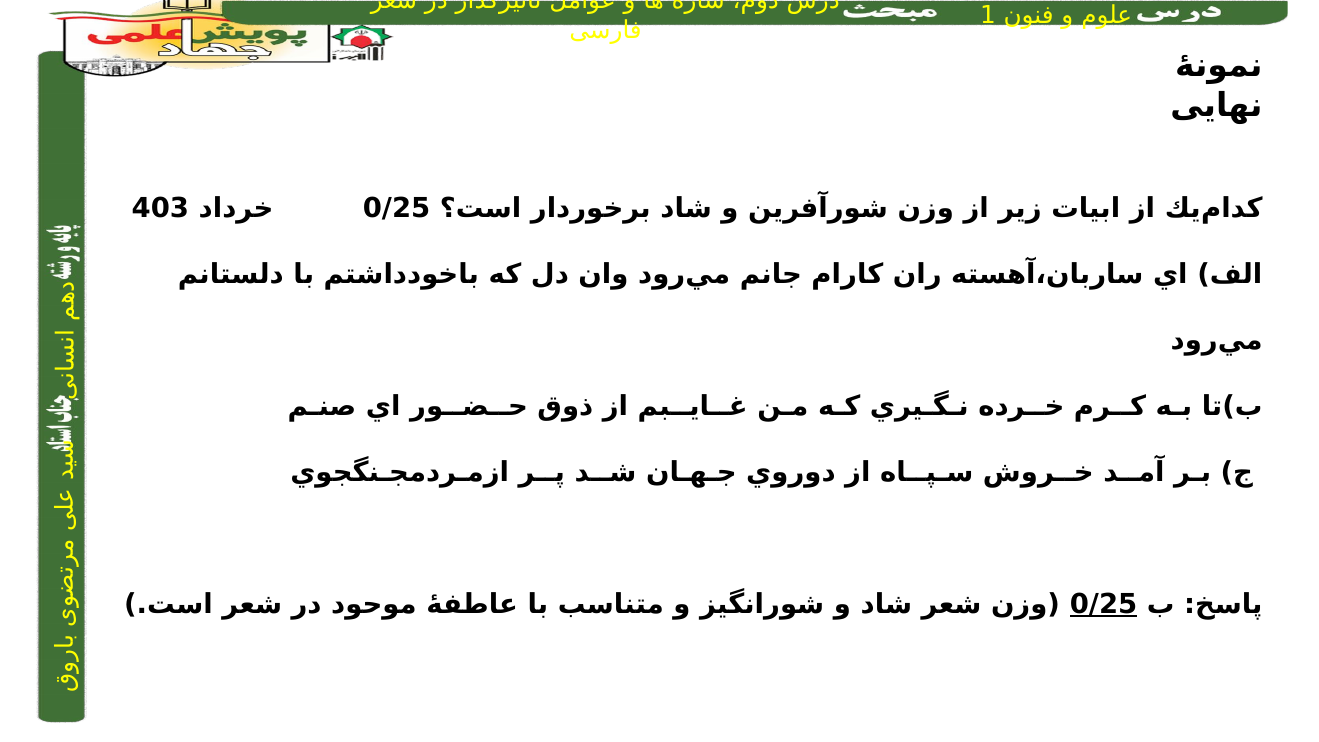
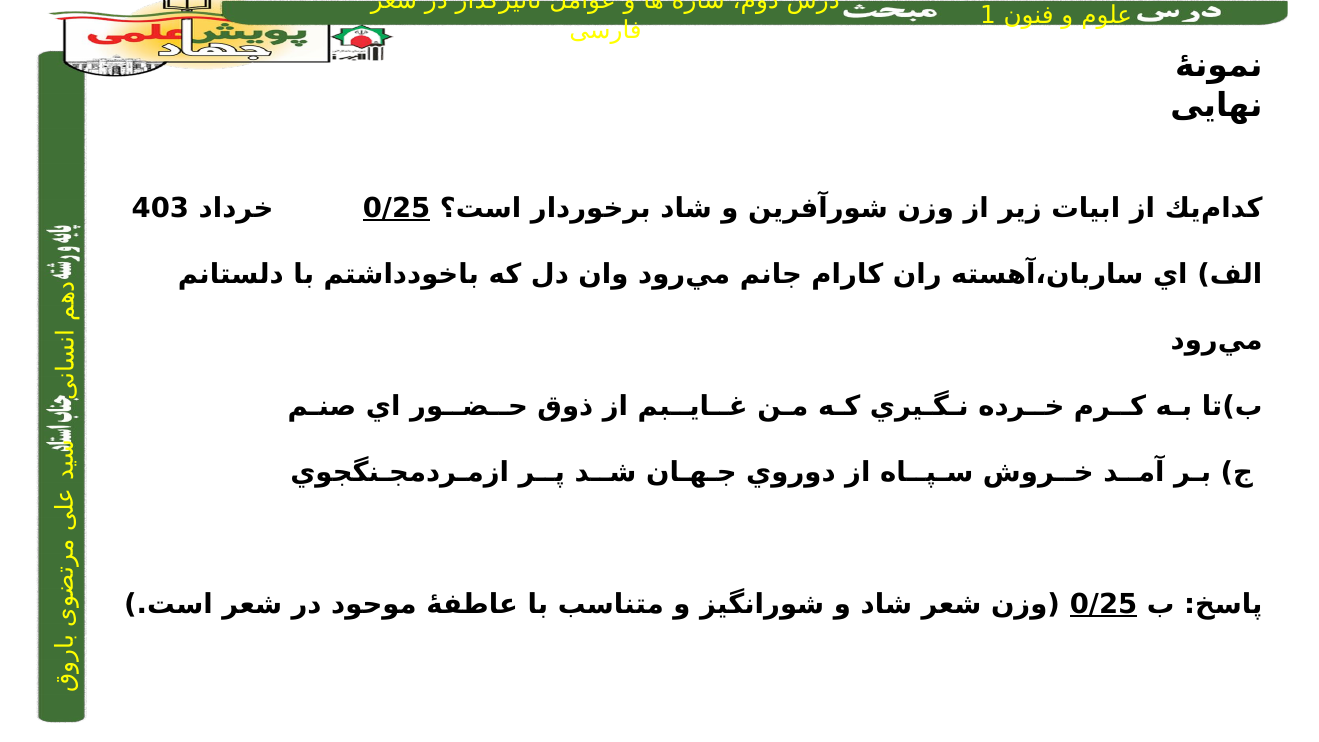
0/25 at (397, 208) underline: none -> present
